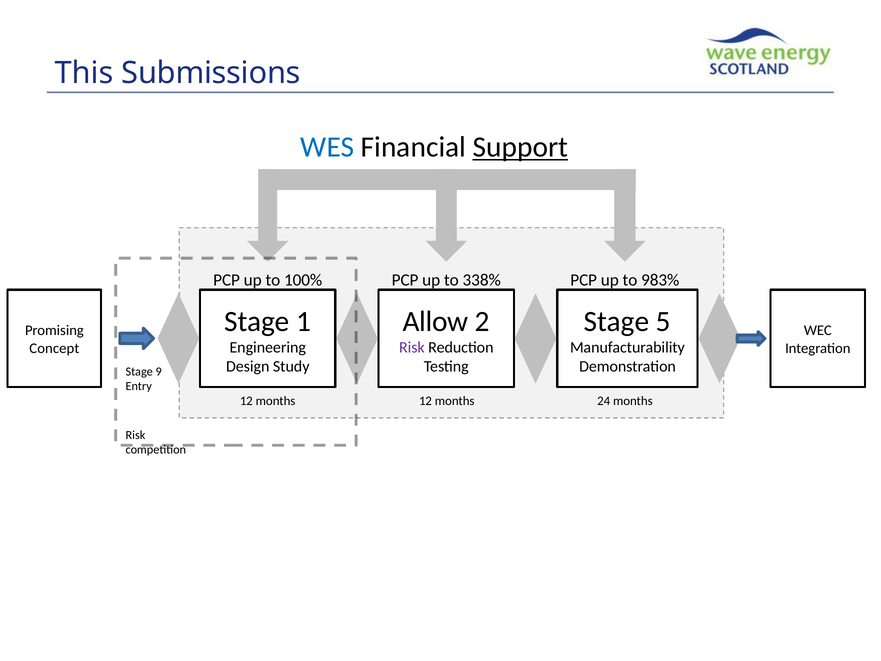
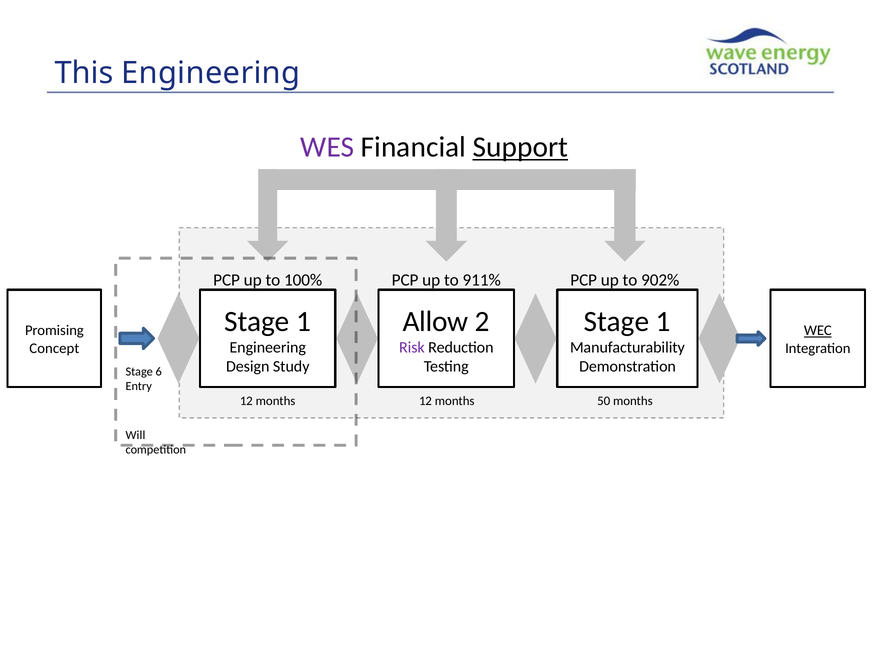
This Submissions: Submissions -> Engineering
WES colour: blue -> purple
338%: 338% -> 911%
983%: 983% -> 902%
5 at (663, 321): 5 -> 1
WEC underline: none -> present
9: 9 -> 6
24: 24 -> 50
Risk at (135, 435): Risk -> Will
